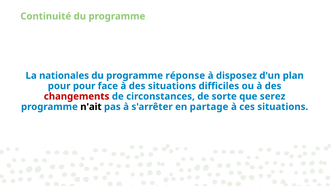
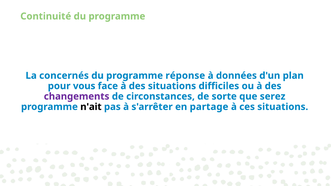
nationales: nationales -> concernés
disposez: disposez -> données
pour pour: pour -> vous
changements colour: red -> purple
